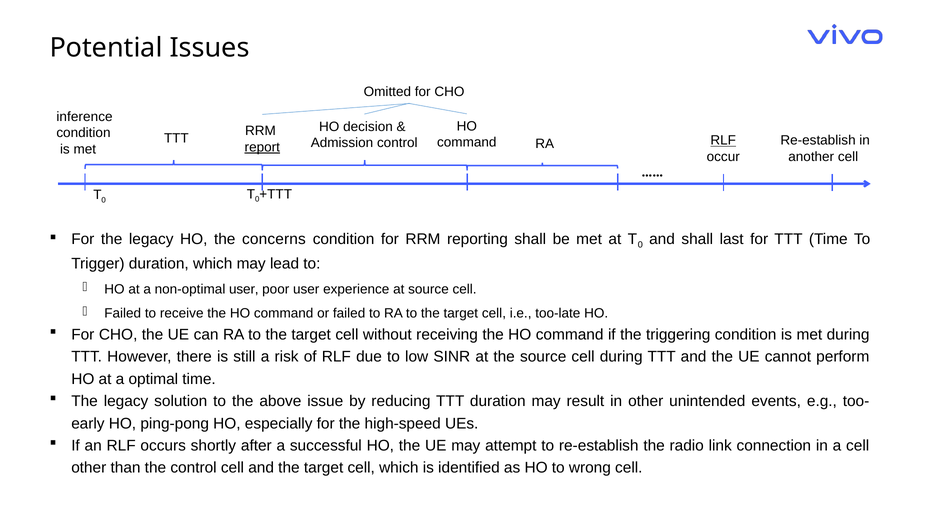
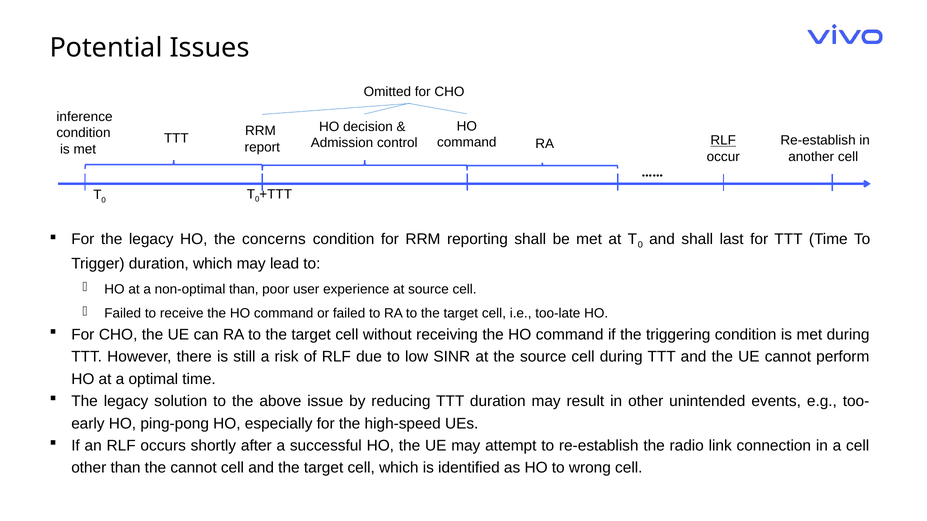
report underline: present -> none
non-optimal user: user -> than
the control: control -> cannot
